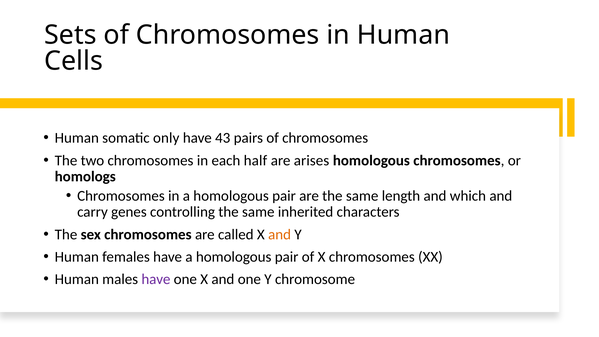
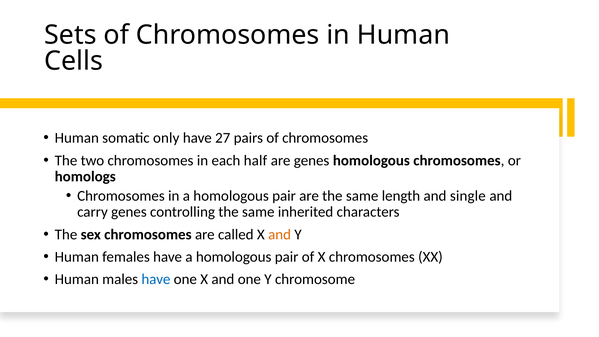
43: 43 -> 27
are arises: arises -> genes
which: which -> single
have at (156, 279) colour: purple -> blue
